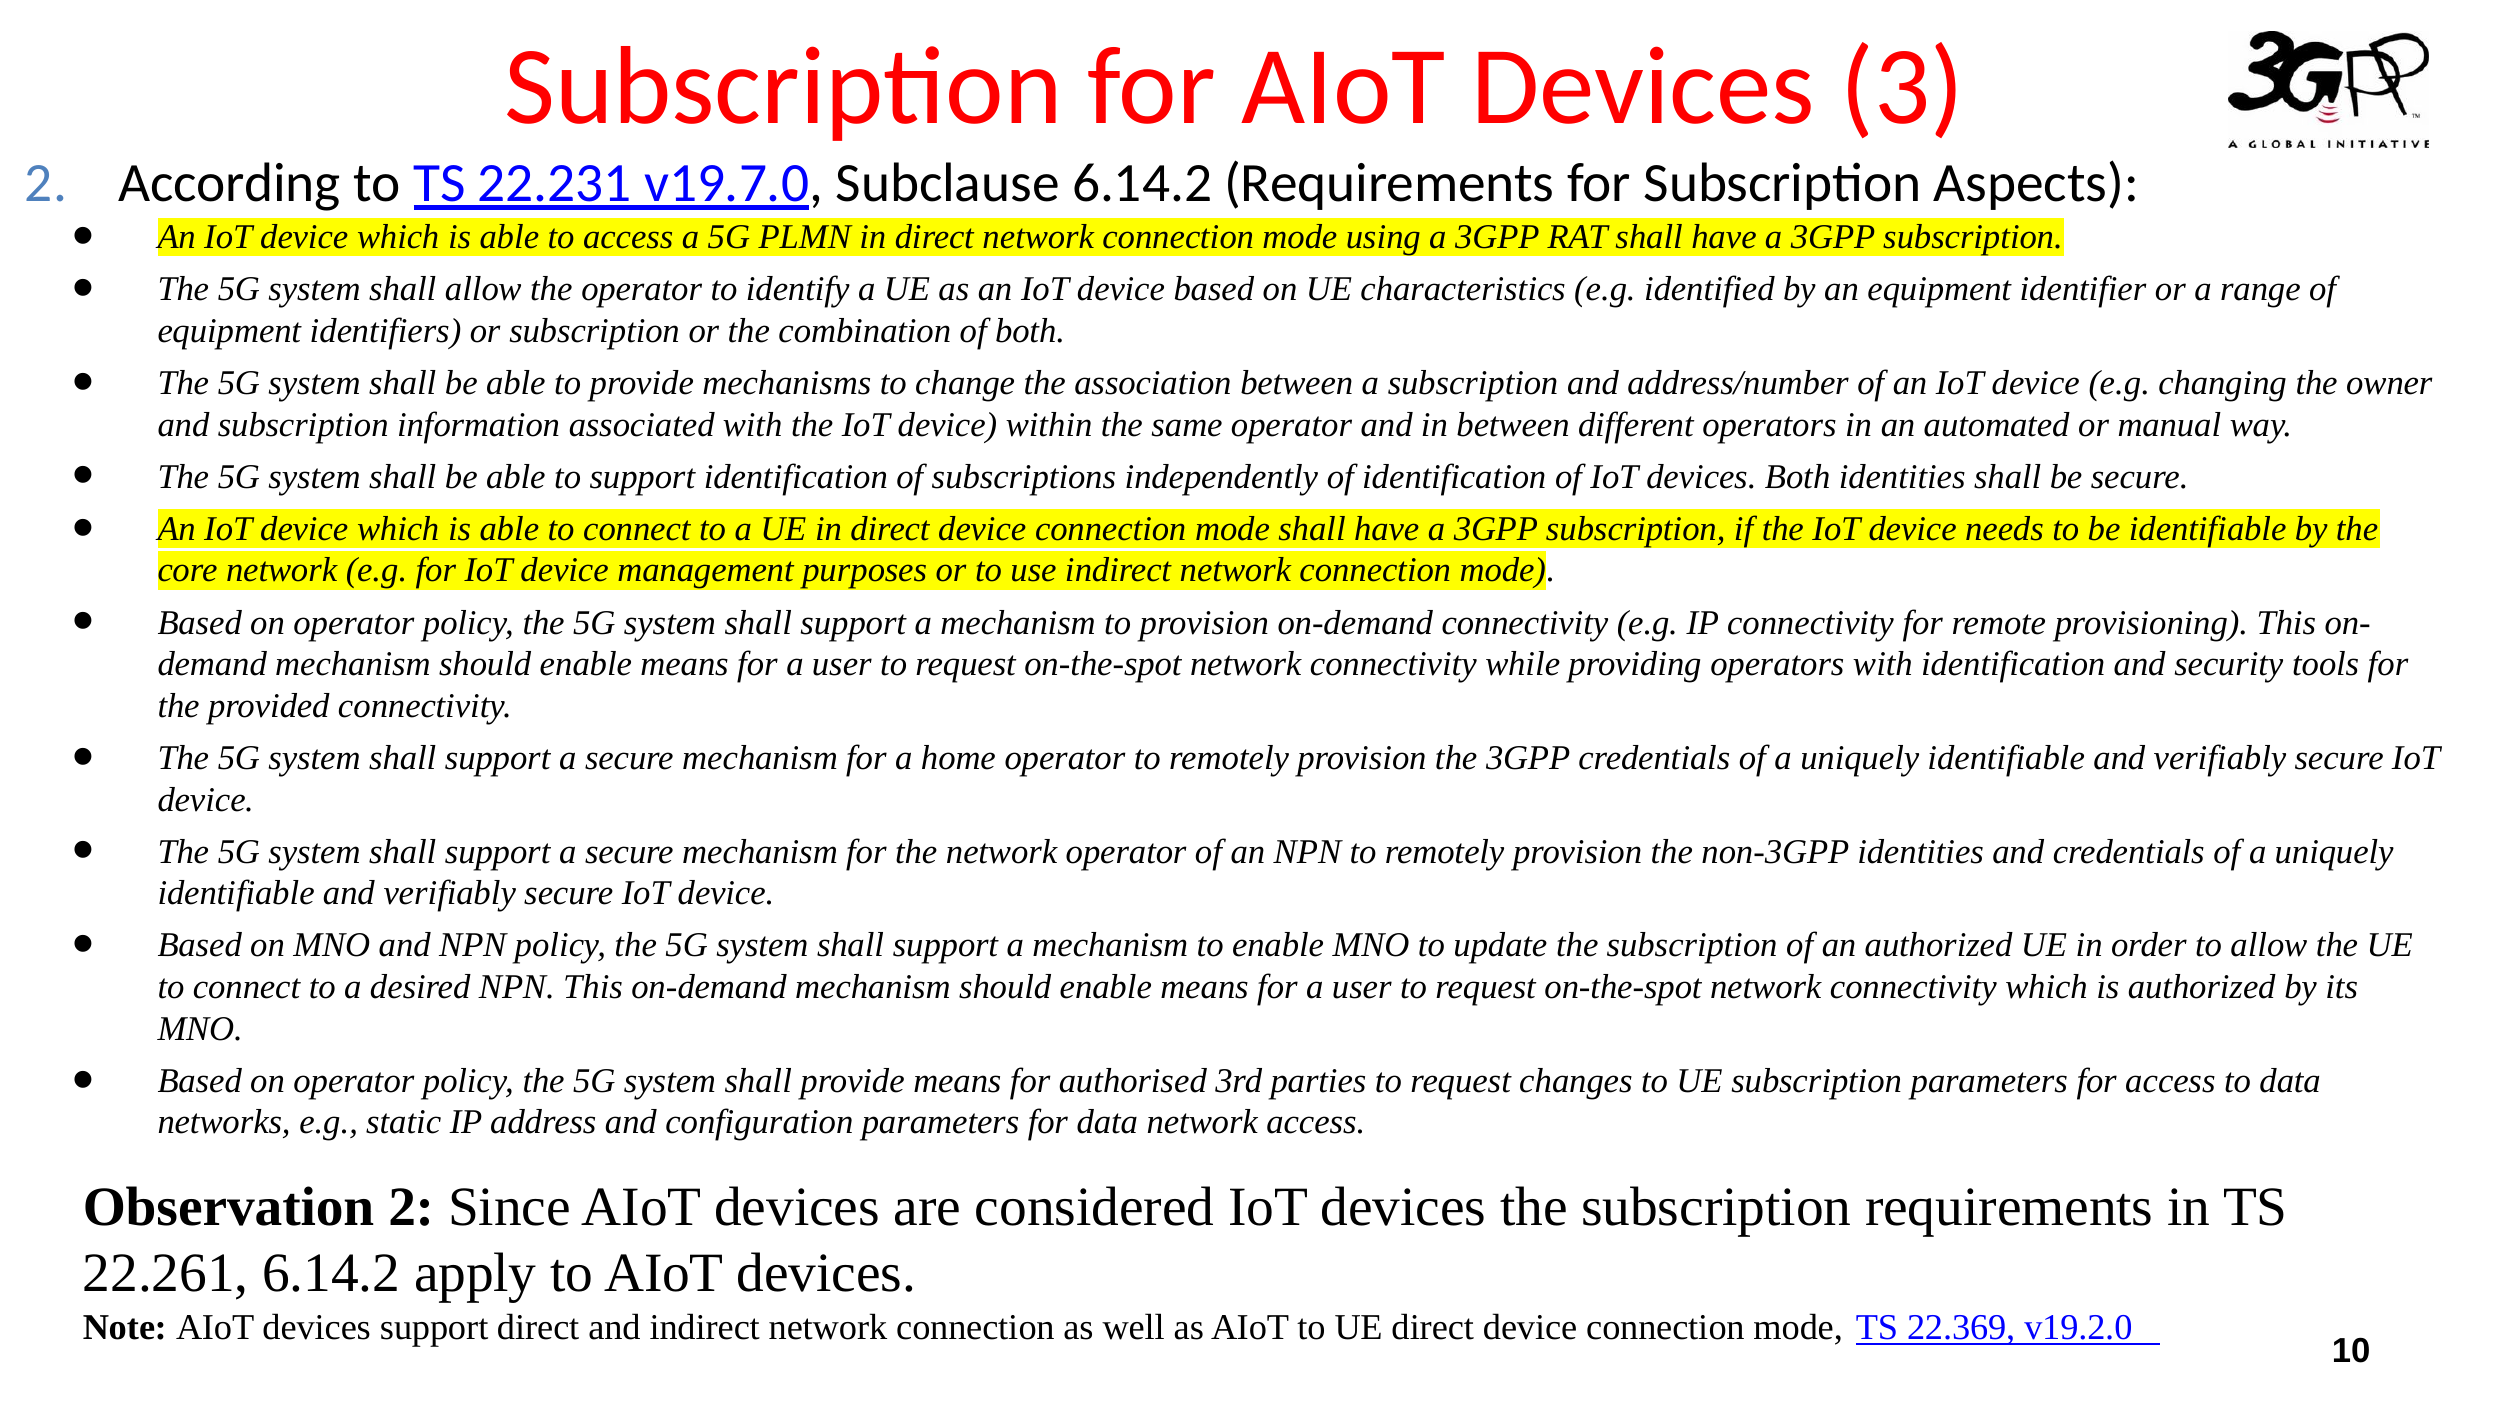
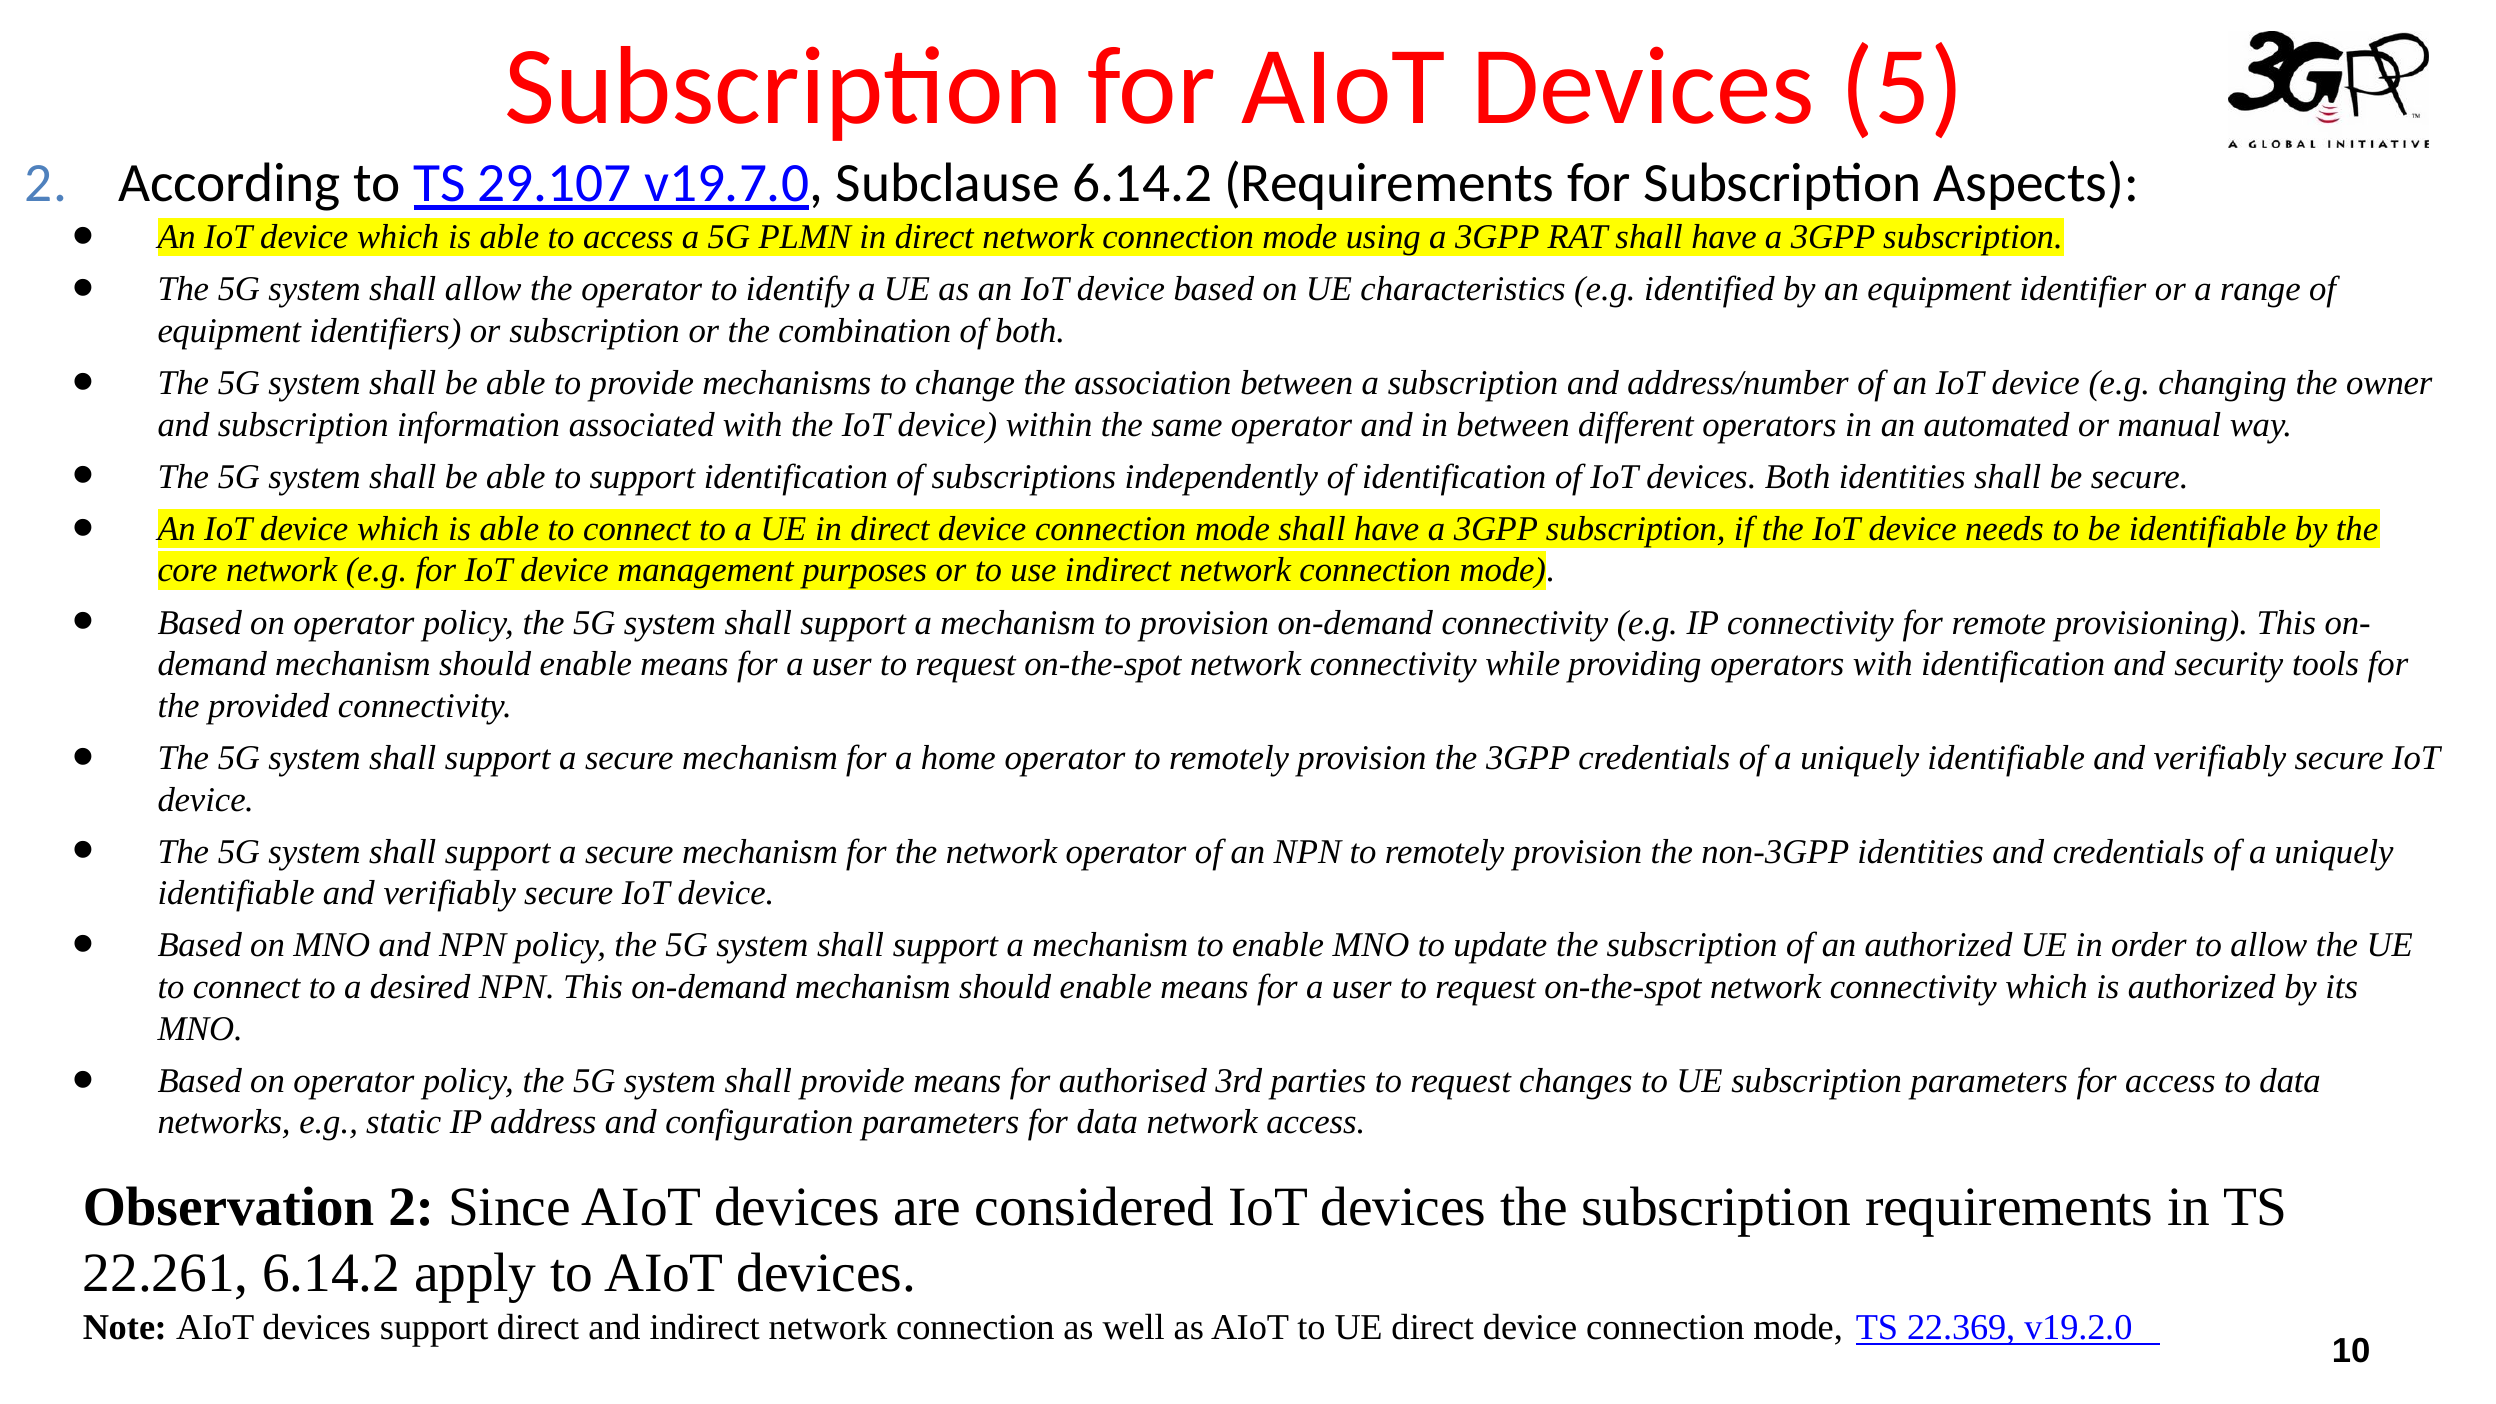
3: 3 -> 5
22.231: 22.231 -> 29.107
